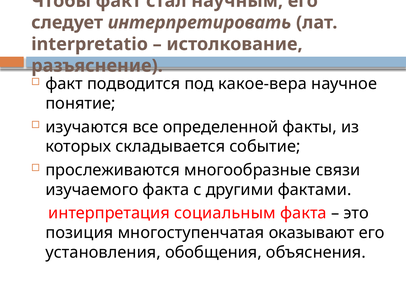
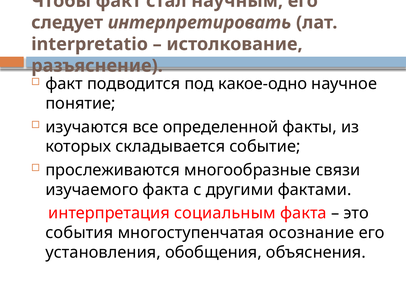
какое-вера: какое-вера -> какое-одно
позиция: позиция -> события
оказывают: оказывают -> осознание
